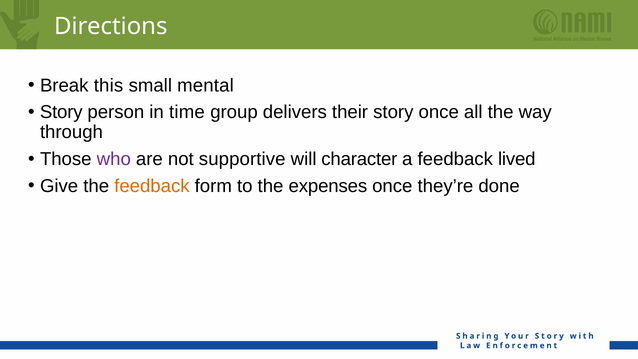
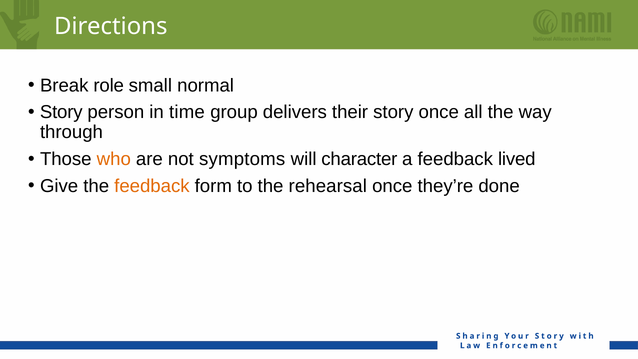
this: this -> role
mental: mental -> normal
who colour: purple -> orange
supportive: supportive -> symptoms
expenses: expenses -> rehearsal
